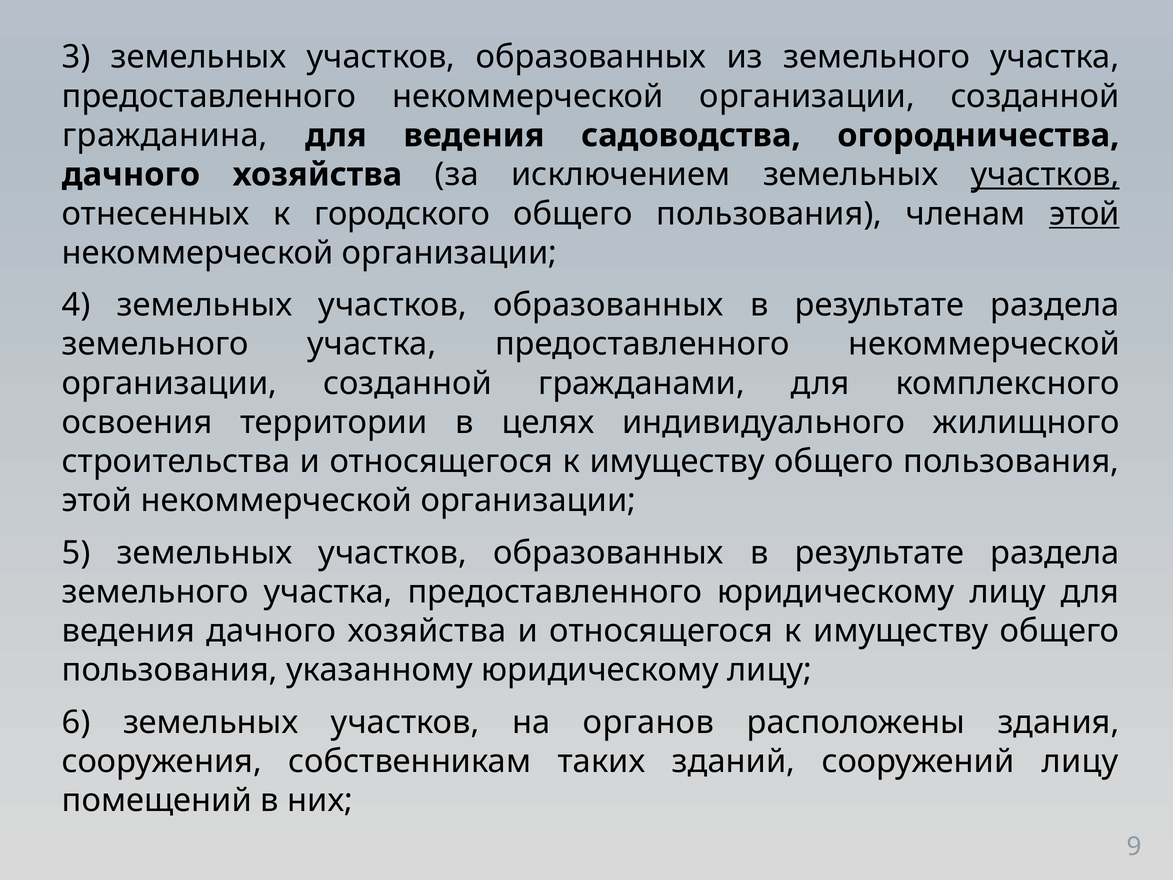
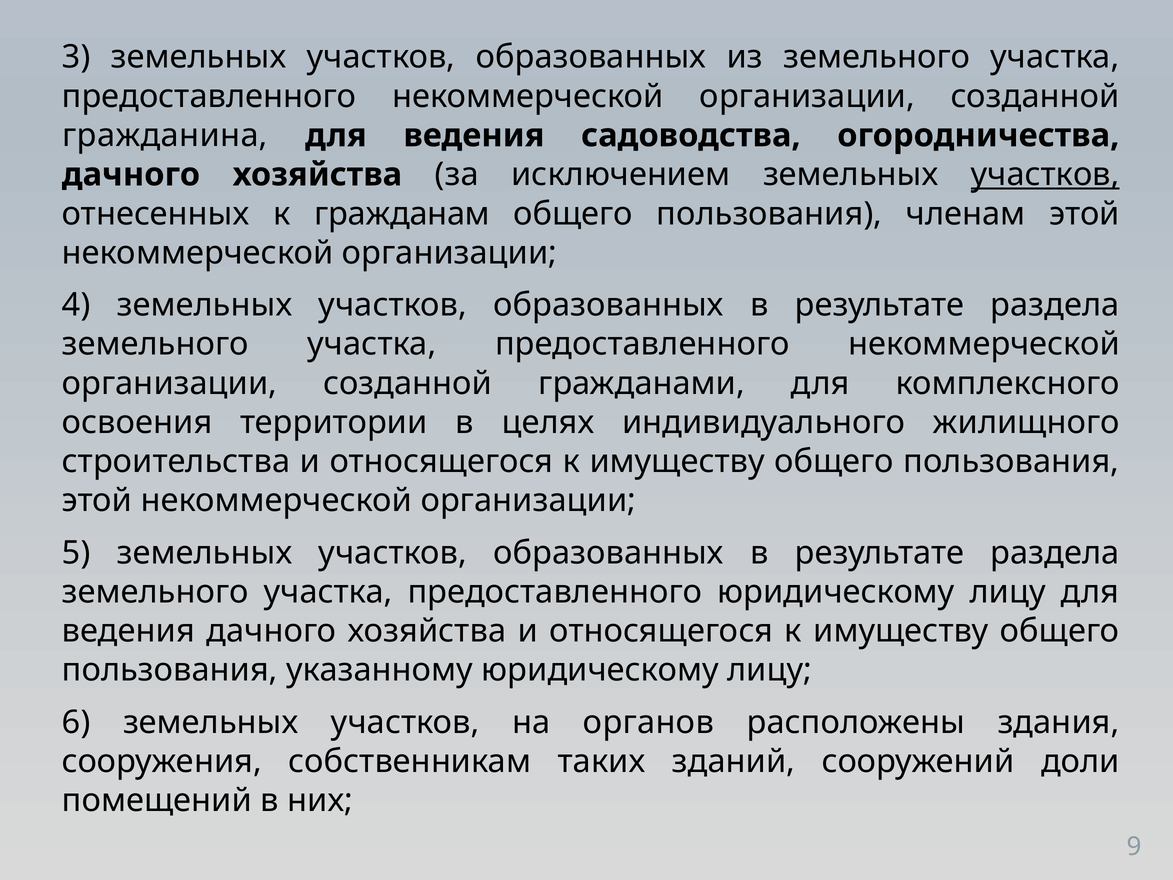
городского: городского -> гражданам
этой at (1084, 214) underline: present -> none
сооружений лицу: лицу -> доли
